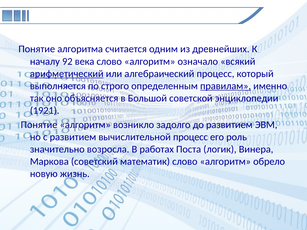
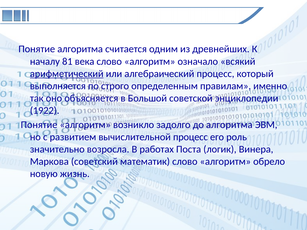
92: 92 -> 81
правилам underline: present -> none
1921: 1921 -> 1922
до развитием: развитием -> алгоритма
